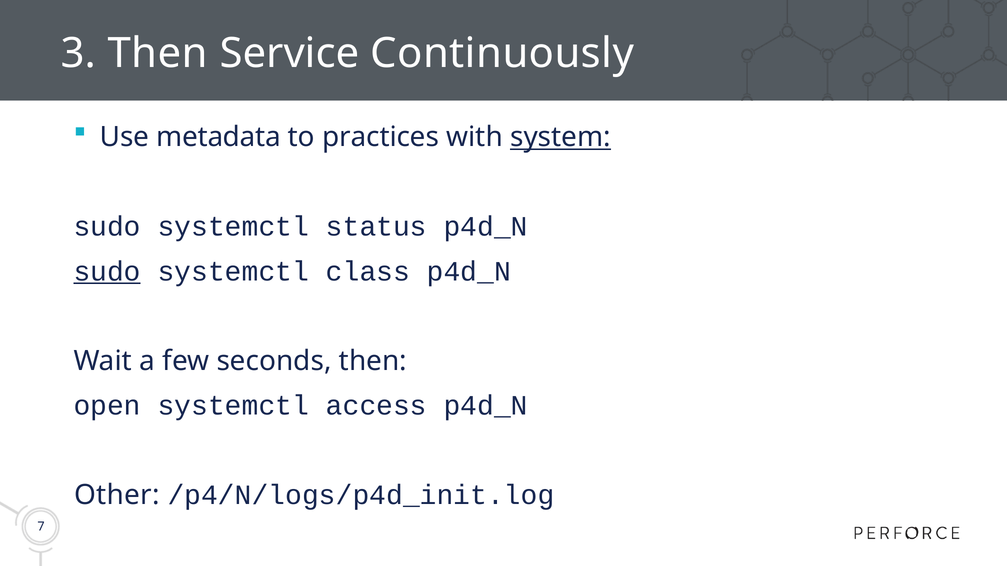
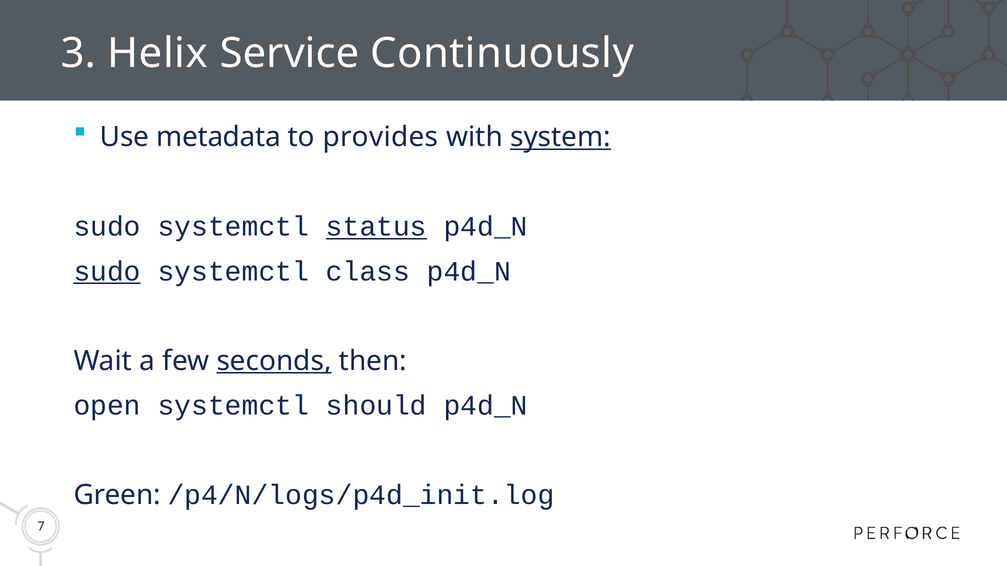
3 Then: Then -> Helix
practices: practices -> provides
status underline: none -> present
seconds underline: none -> present
access: access -> should
Other: Other -> Green
